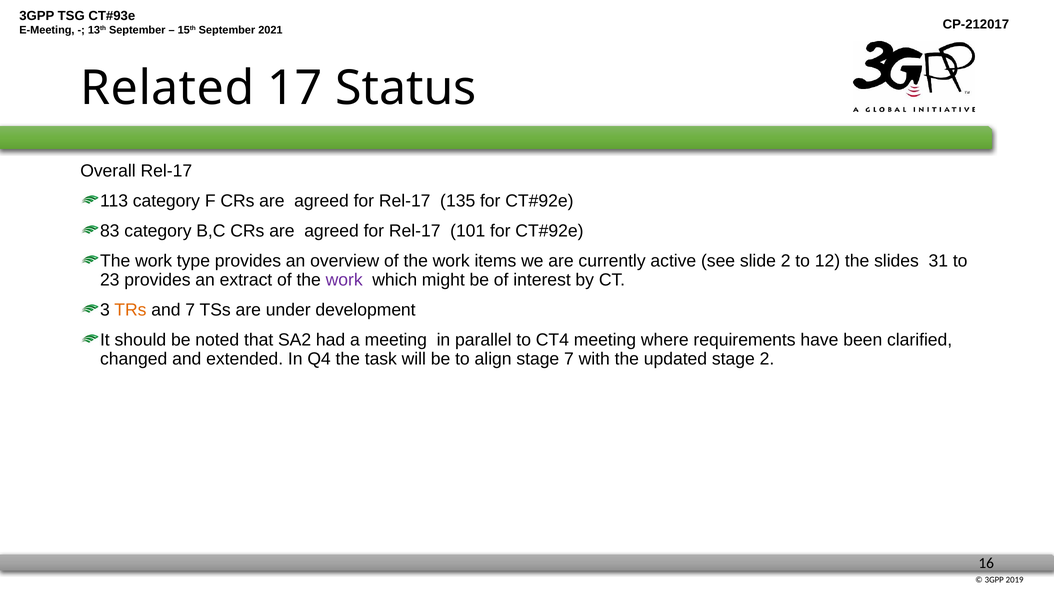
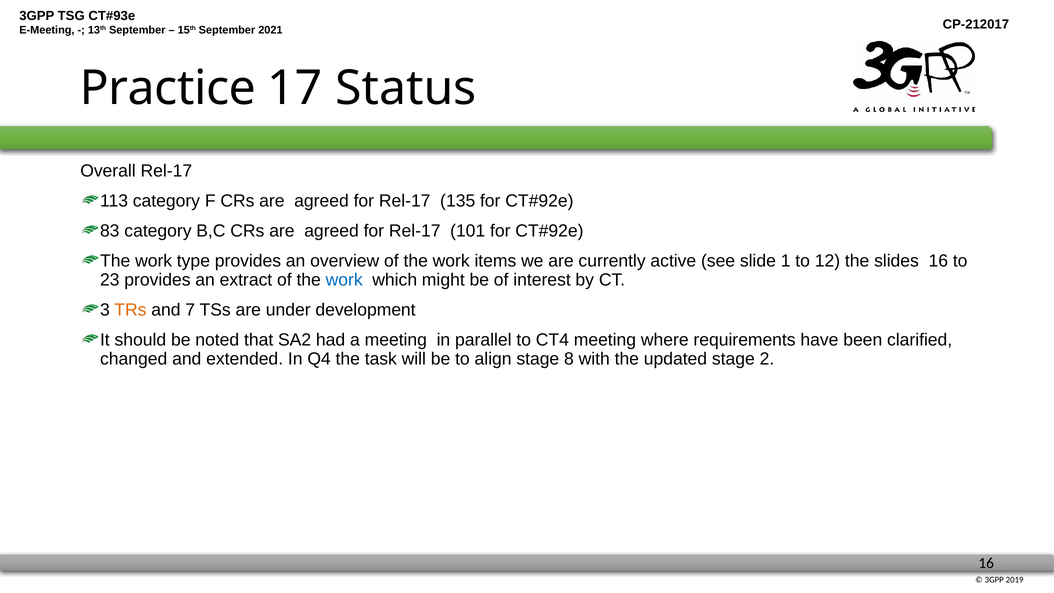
Related: Related -> Practice
slide 2: 2 -> 1
slides 31: 31 -> 16
work at (344, 280) colour: purple -> blue
stage 7: 7 -> 8
